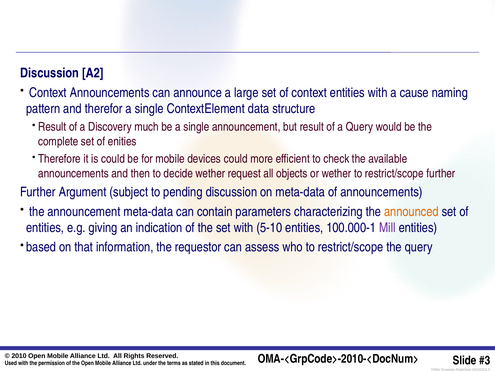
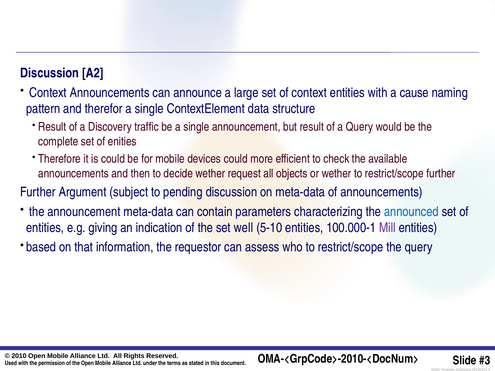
much: much -> traffic
announced colour: orange -> blue
set with: with -> well
